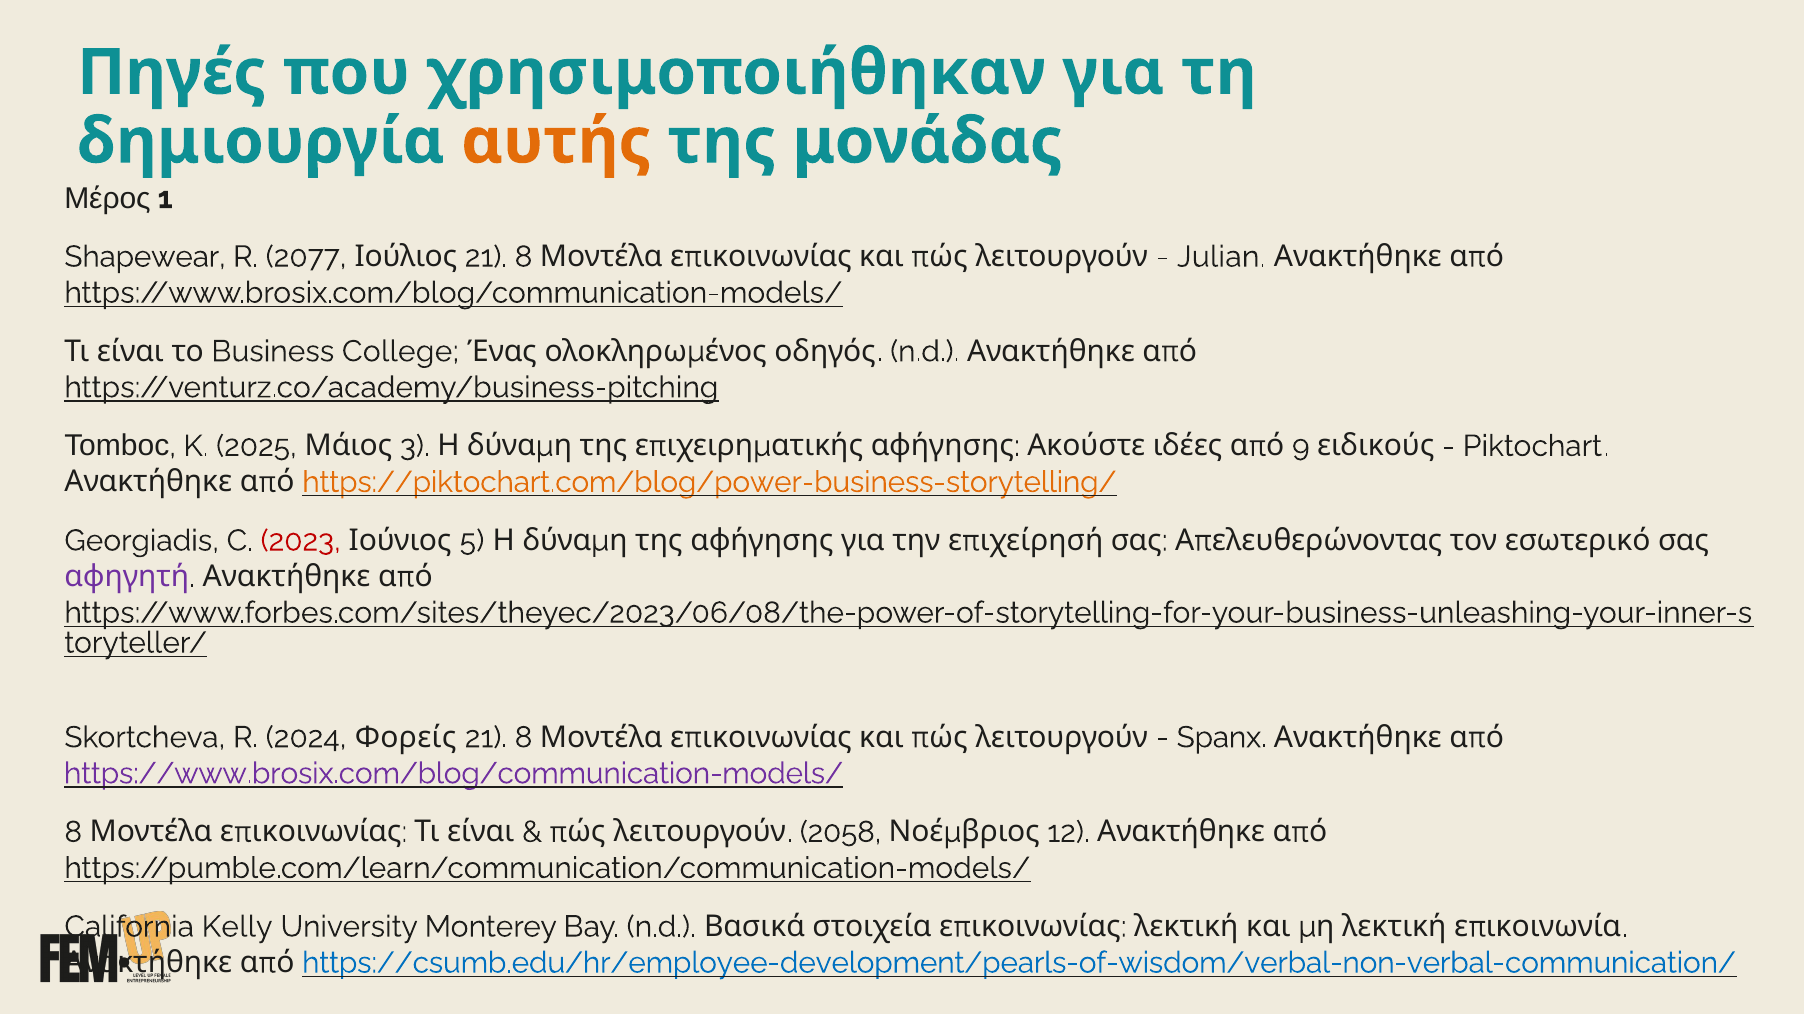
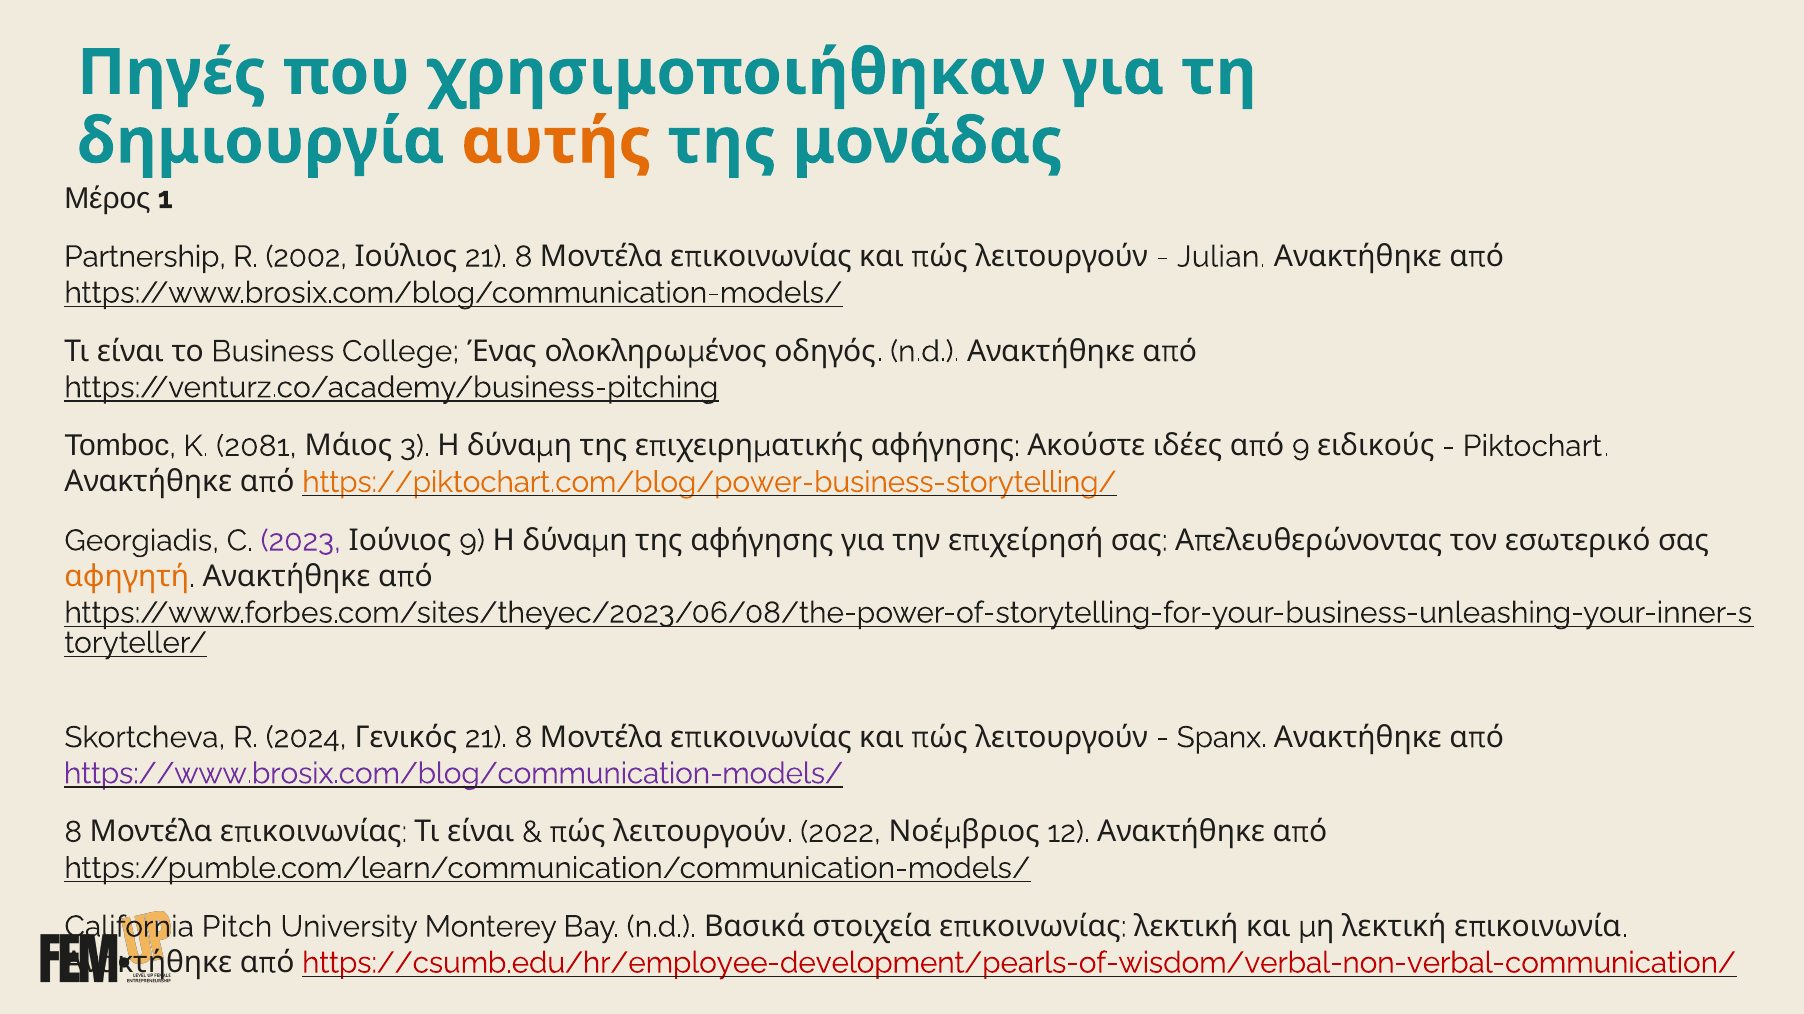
Shapewear: Shapewear -> Partnership
2077: 2077 -> 2002
2025: 2025 -> 2081
2023 colour: red -> purple
Ιούνιος 5: 5 -> 9
αφηγητή colour: purple -> orange
Φορείς: Φορείς -> Γενικός
2058: 2058 -> 2022
Kelly: Kelly -> Pitch
https://csumb.edu/hr/employee-development/pearls-of-wisdom/verbal-non-verbal-communication/ colour: blue -> red
